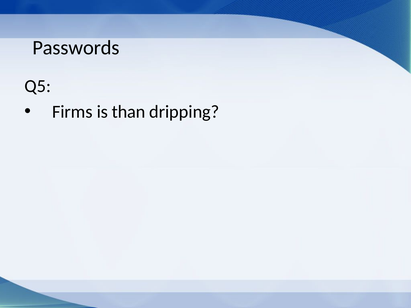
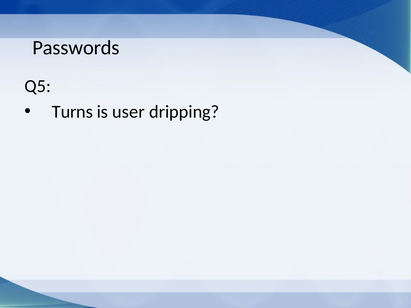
Firms: Firms -> Turns
than: than -> user
